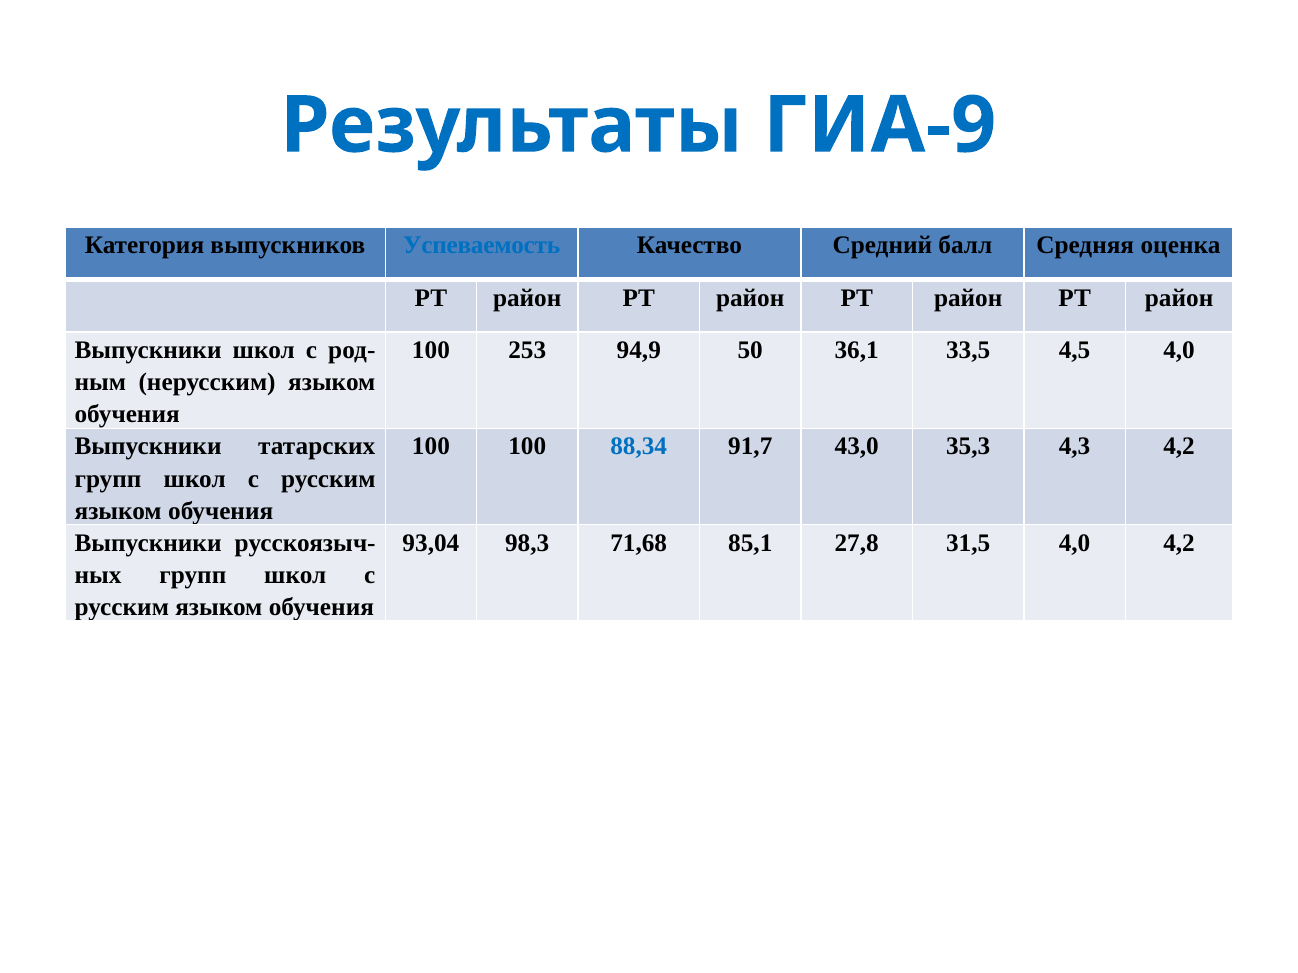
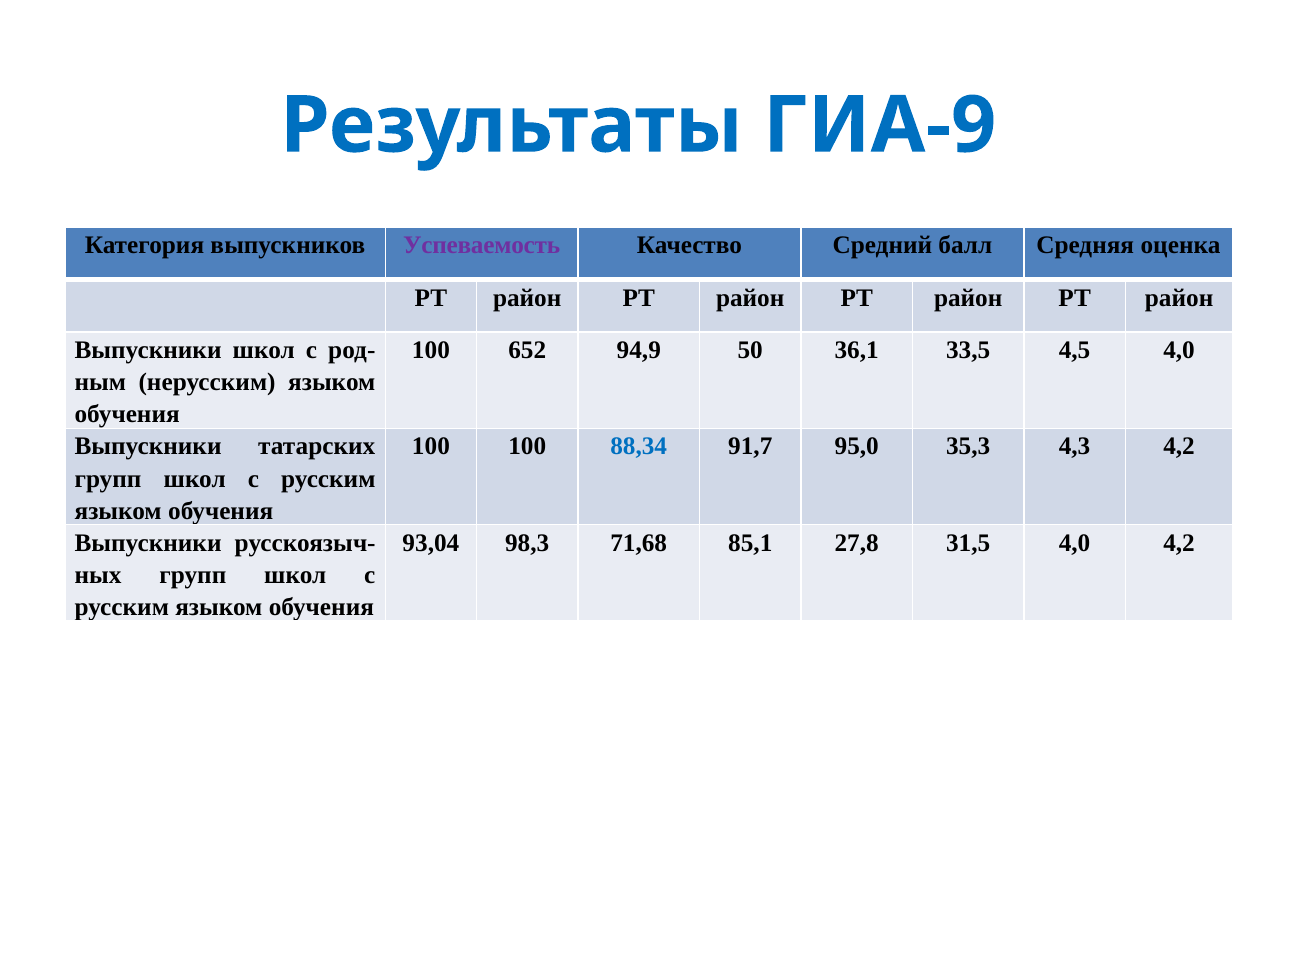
Успеваемость colour: blue -> purple
253: 253 -> 652
43,0: 43,0 -> 95,0
